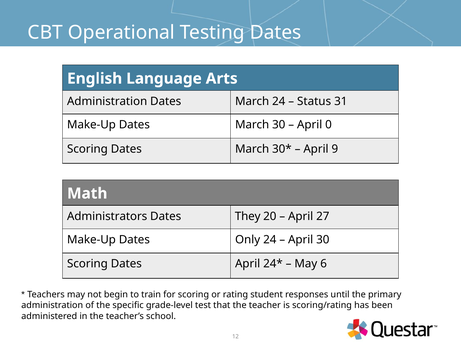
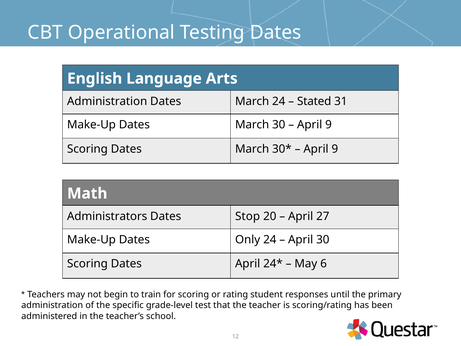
Status: Status -> Stated
0 at (328, 125): 0 -> 9
They: They -> Stop
